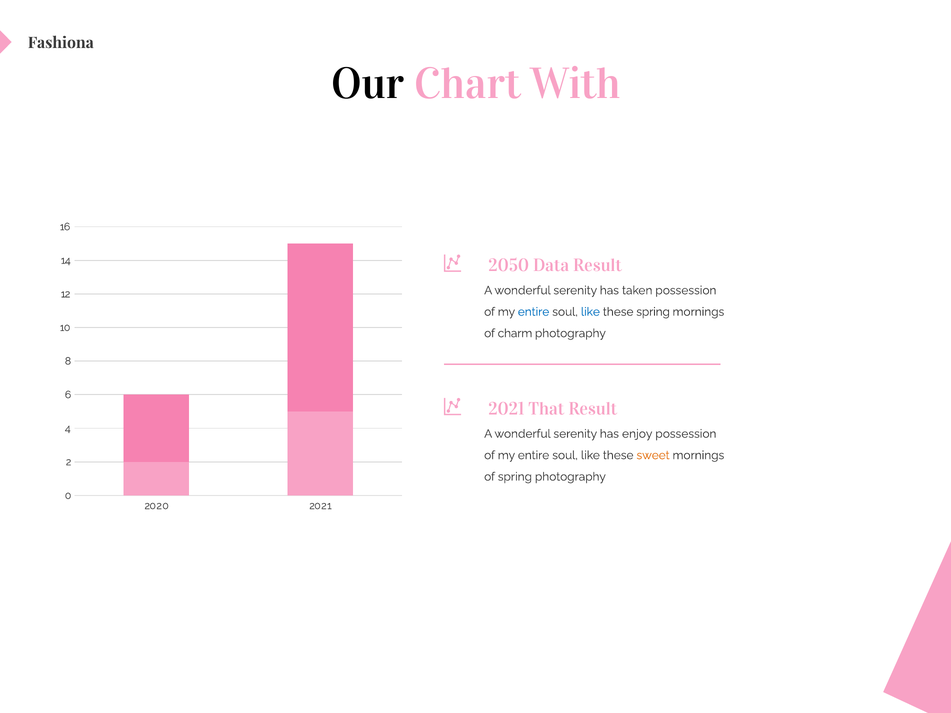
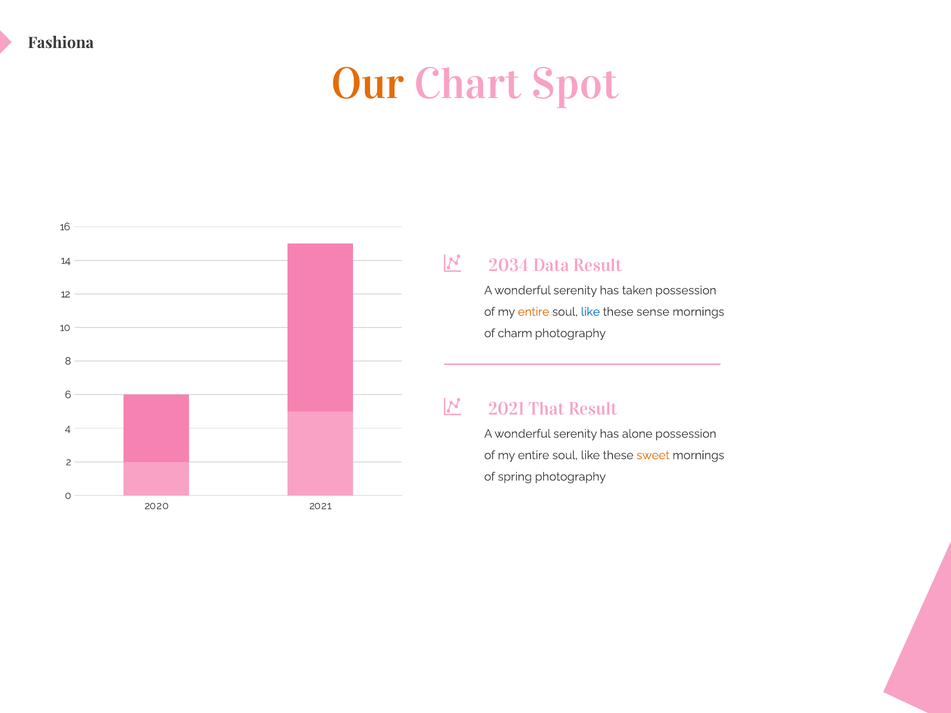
Our colour: black -> orange
With: With -> Spot
2050: 2050 -> 2034
entire at (534, 312) colour: blue -> orange
these spring: spring -> sense
enjoy: enjoy -> alone
